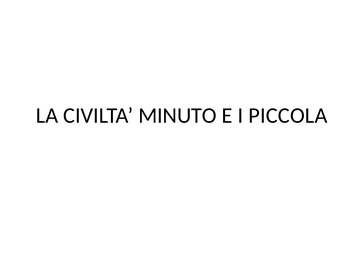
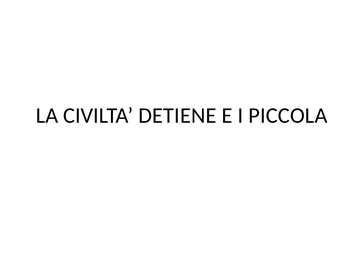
MINUTO: MINUTO -> DETIENE
